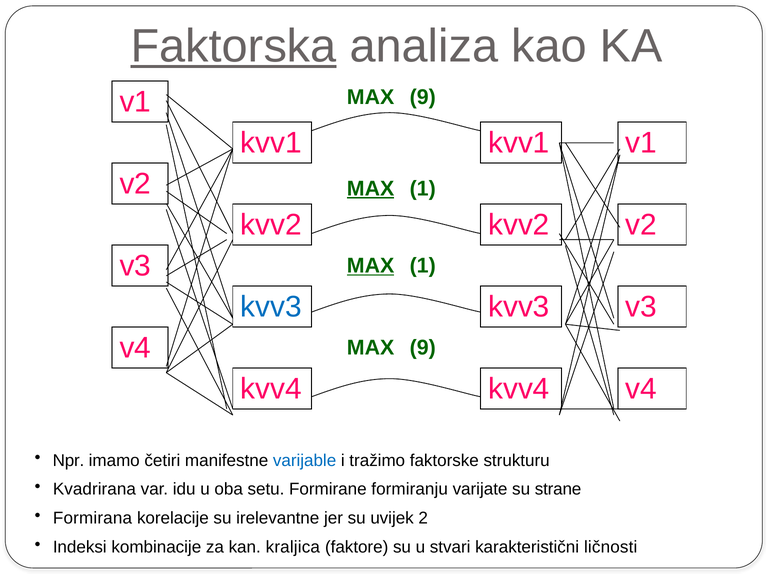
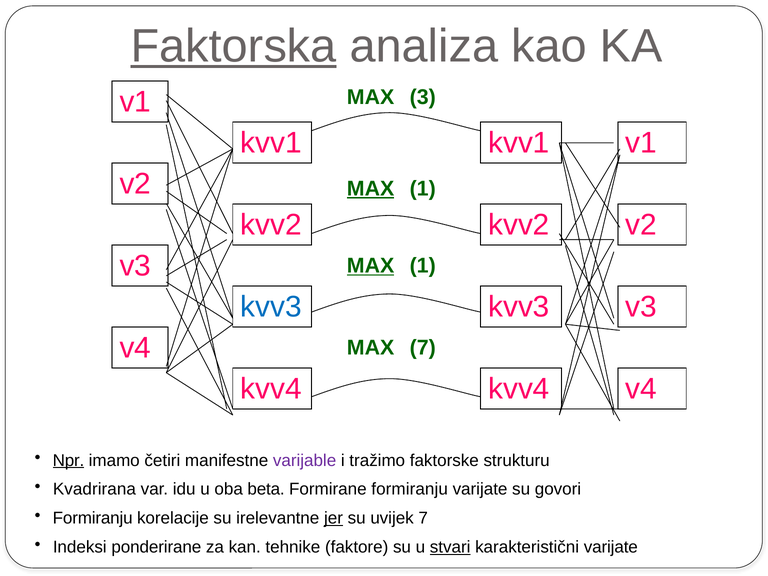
v1 MAX 9: 9 -> 3
v4 MAX 9: 9 -> 7
Npr underline: none -> present
varijable colour: blue -> purple
setu: setu -> beta
strane: strane -> govori
Formirana at (93, 518): Formirana -> Formiranju
jer underline: none -> present
uvijek 2: 2 -> 7
kombinacije: kombinacije -> ponderirane
kraljica: kraljica -> tehnike
stvari underline: none -> present
karakteristični ličnosti: ličnosti -> varijate
